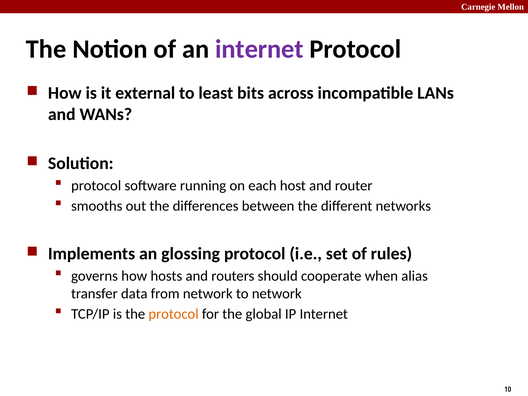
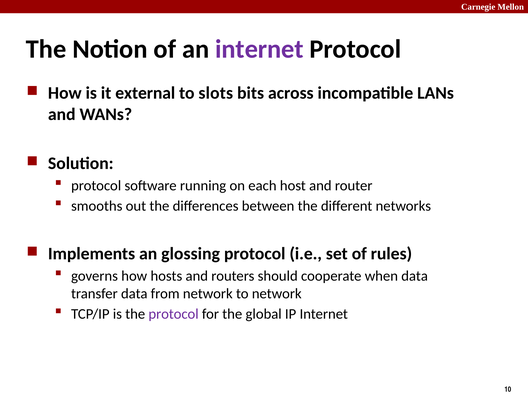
least: least -> slots
when alias: alias -> data
protocol at (174, 314) colour: orange -> purple
